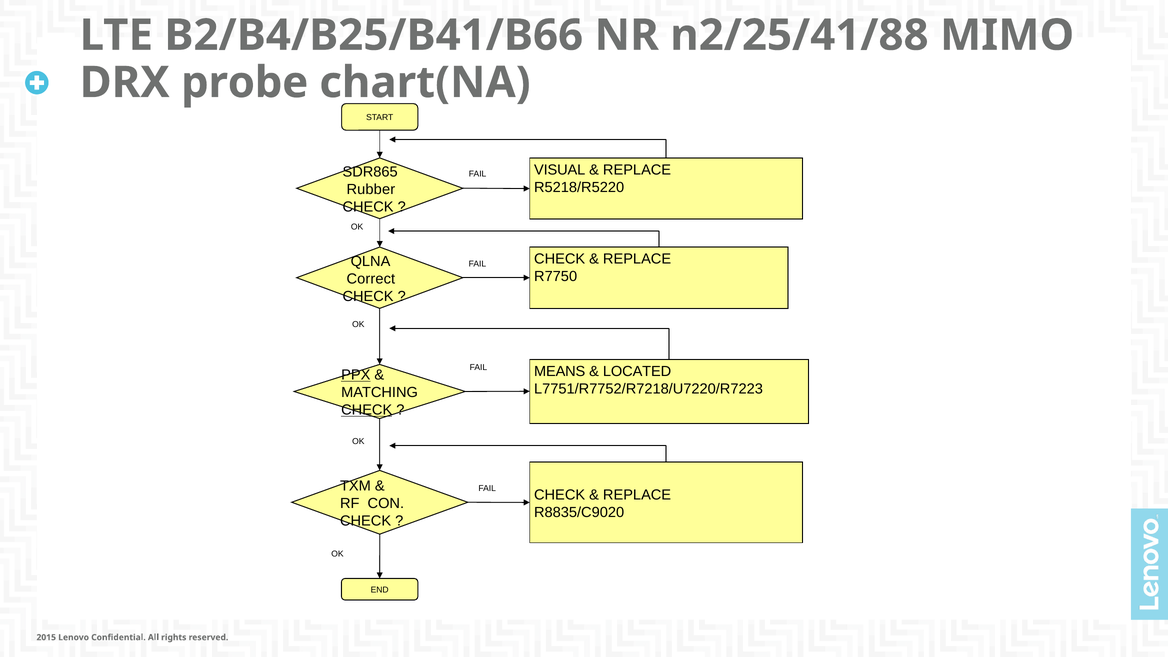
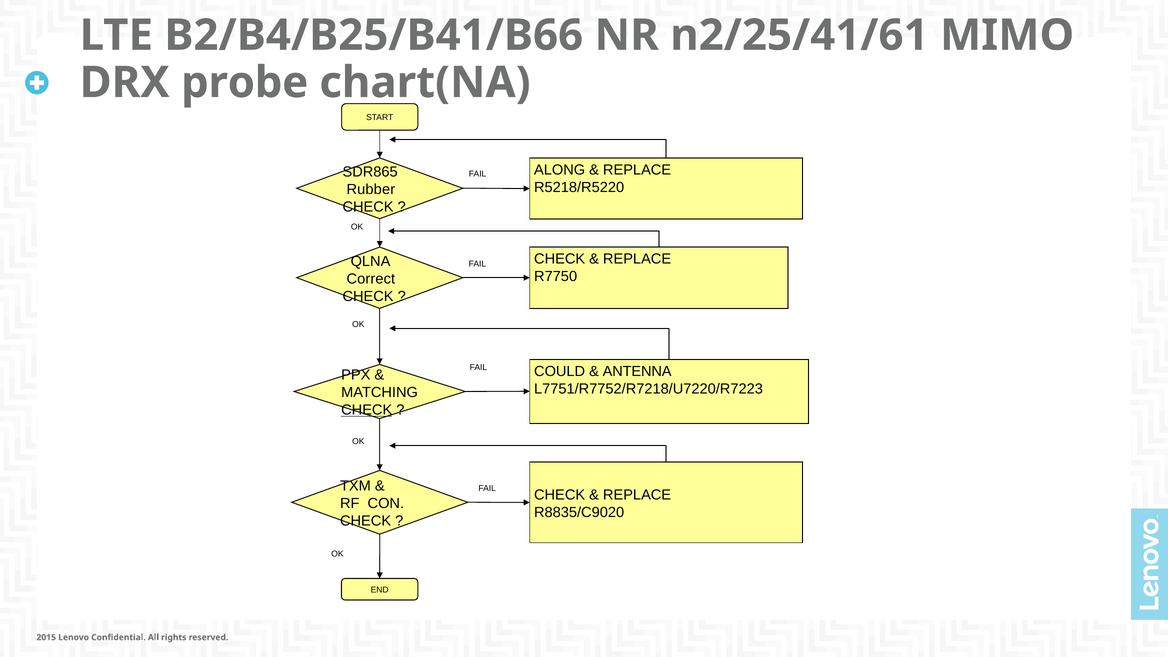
n2/25/41/88: n2/25/41/88 -> n2/25/41/61
VISUAL: VISUAL -> ALONG
MEANS: MEANS -> COULD
LOCATED: LOCATED -> ANTENNA
PPX underline: present -> none
